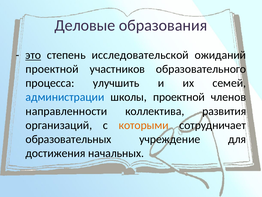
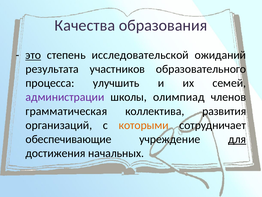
Деловые: Деловые -> Качества
проектной at (52, 69): проектной -> результата
администрации colour: blue -> purple
школы проектной: проектной -> олимпиад
направленности: направленности -> грамматическая
образовательных: образовательных -> обеспечивающие
для underline: none -> present
